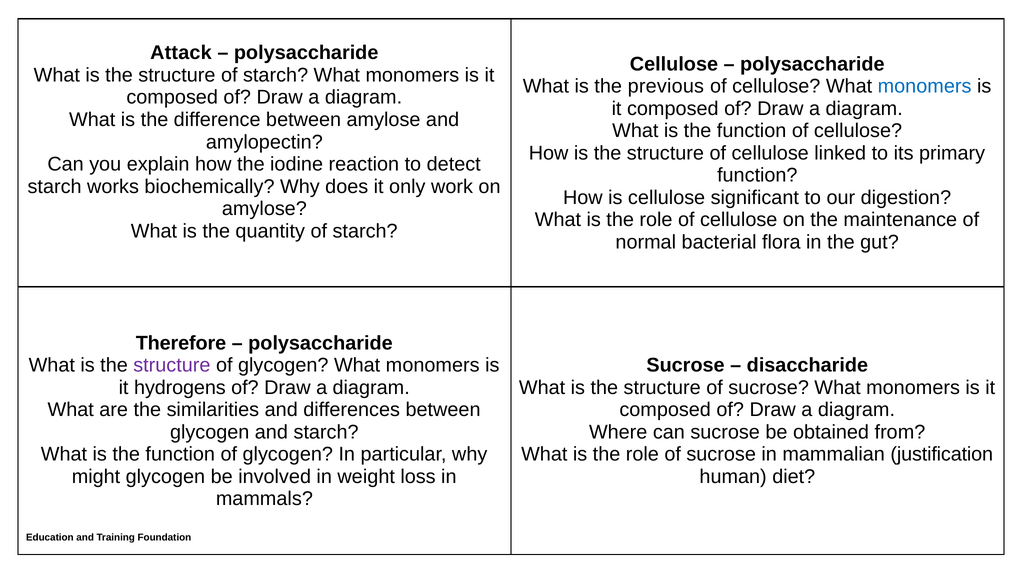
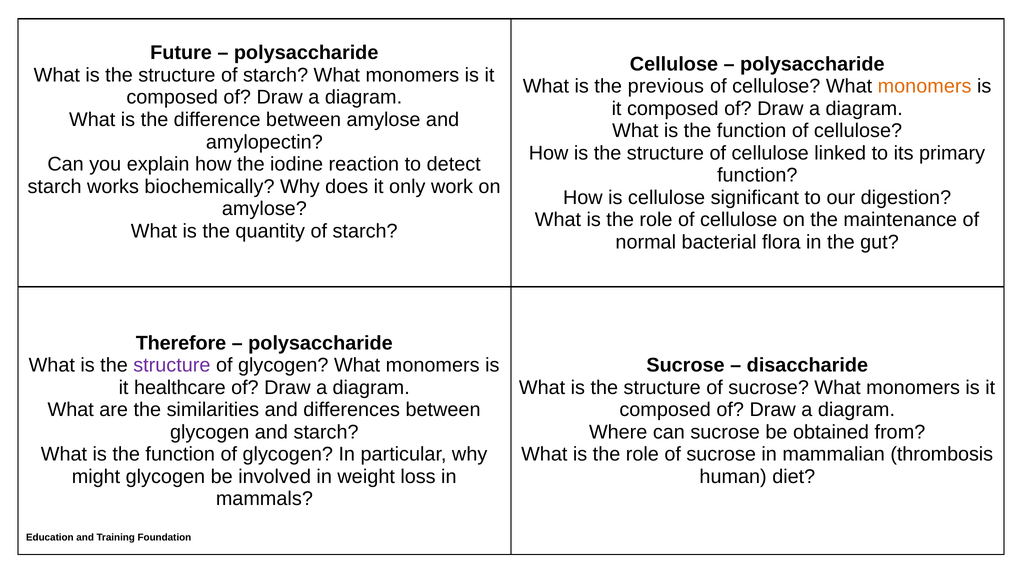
Attack: Attack -> Future
monomers at (925, 86) colour: blue -> orange
hydrogens: hydrogens -> healthcare
justification: justification -> thrombosis
